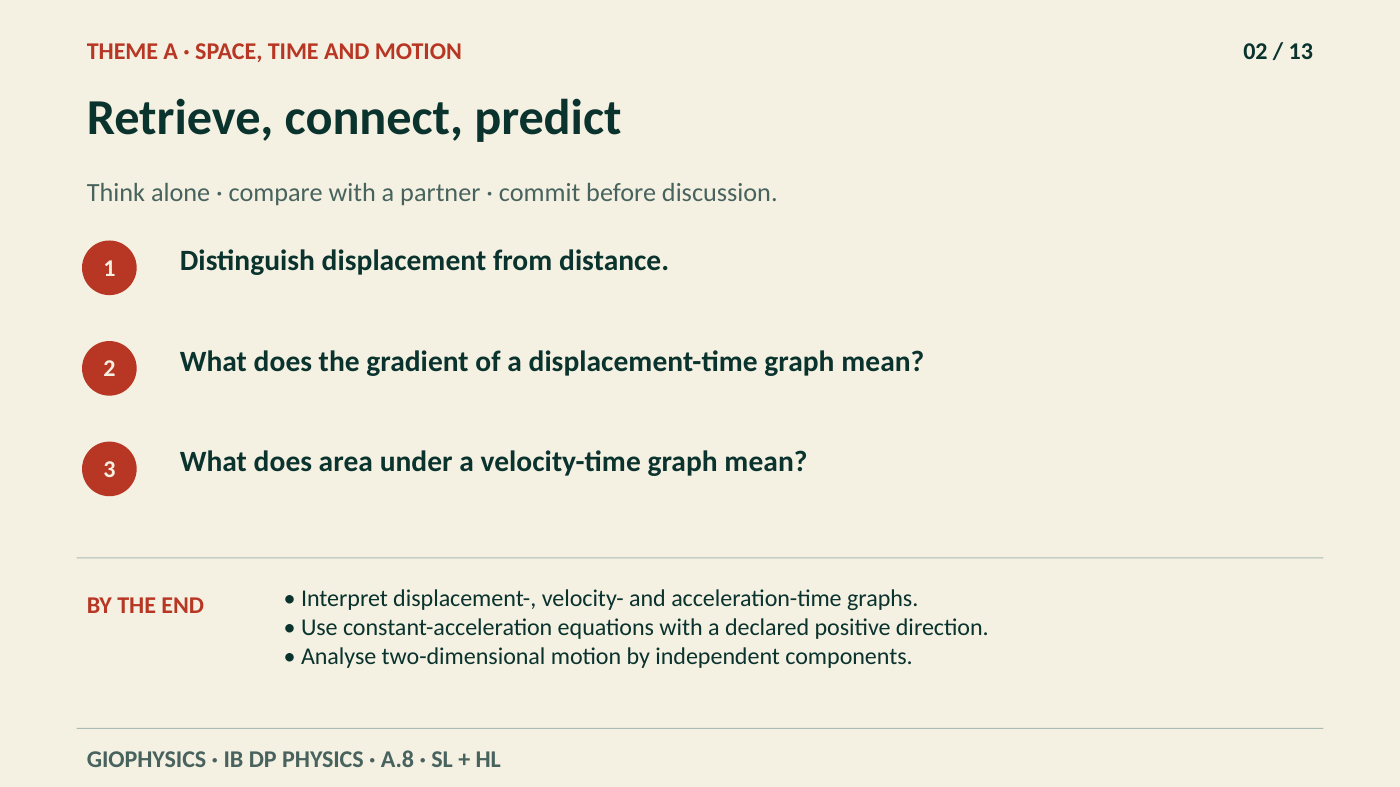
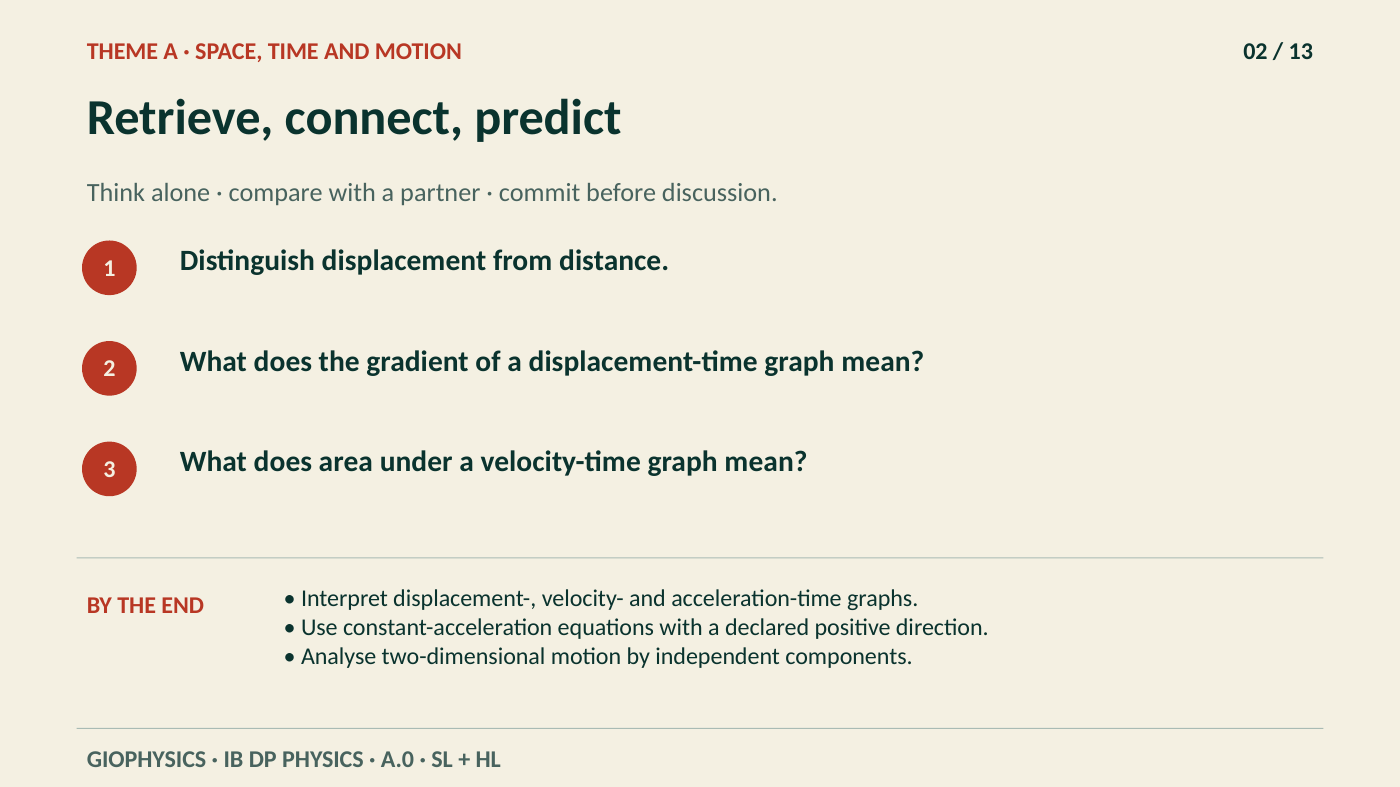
A.8: A.8 -> A.0
